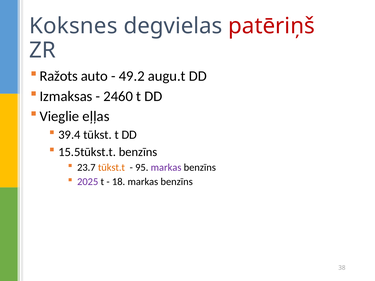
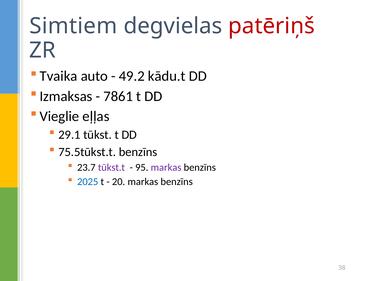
Koksnes: Koksnes -> Simtiem
Ražots: Ražots -> Tvaika
augu.t: augu.t -> kādu.t
2460: 2460 -> 7861
39.4: 39.4 -> 29.1
15.5tūkst.t: 15.5tūkst.t -> 75.5tūkst.t
tūkst.t colour: orange -> purple
2025 colour: purple -> blue
18: 18 -> 20
